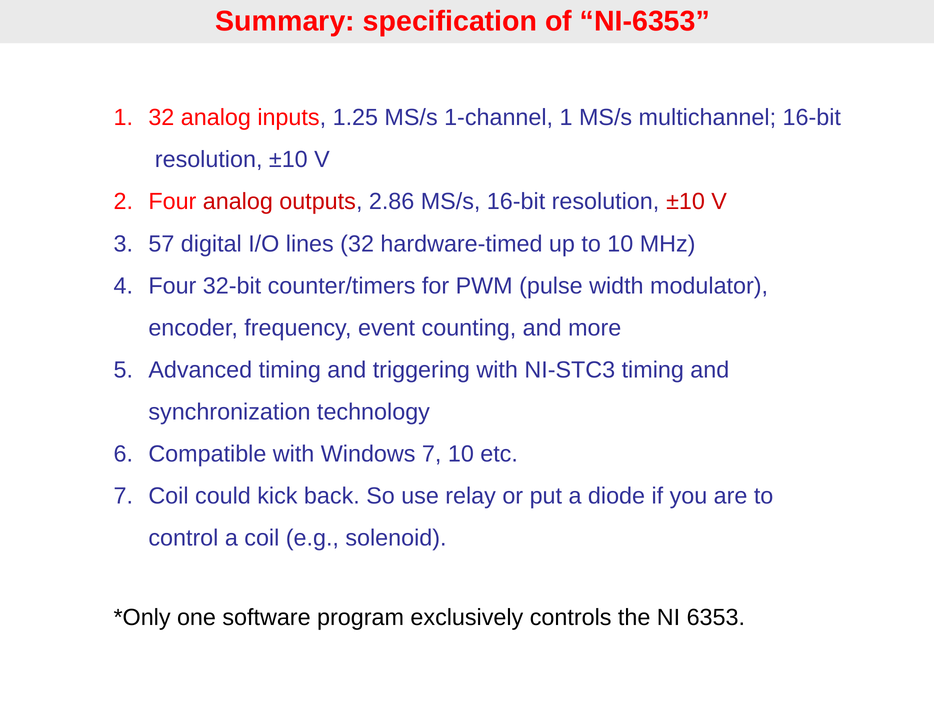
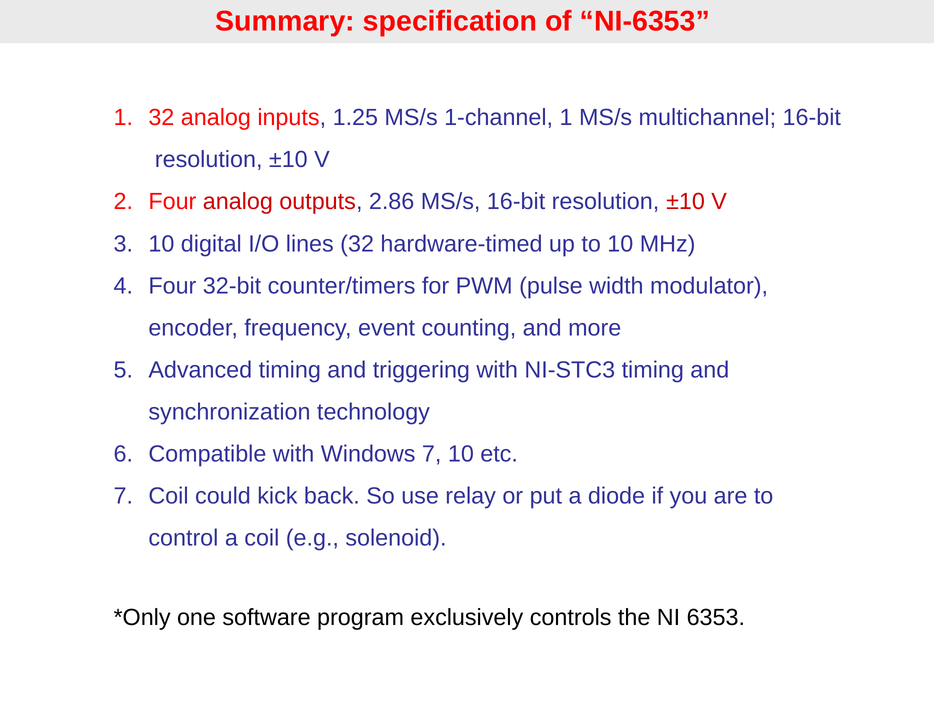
57 at (161, 244): 57 -> 10
